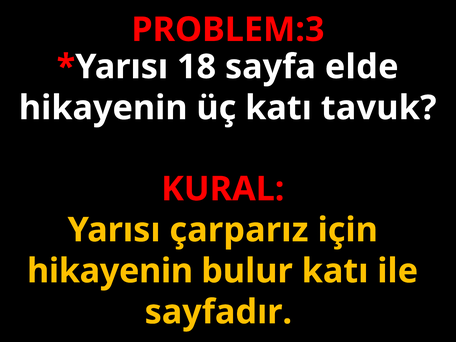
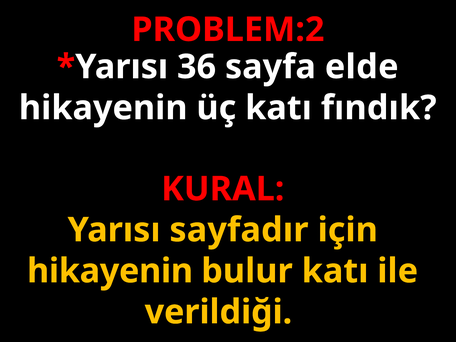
PROBLEM:3: PROBLEM:3 -> PROBLEM:2
18: 18 -> 36
tavuk: tavuk -> fındık
çarparız: çarparız -> sayfadır
sayfadır: sayfadır -> verildiği
